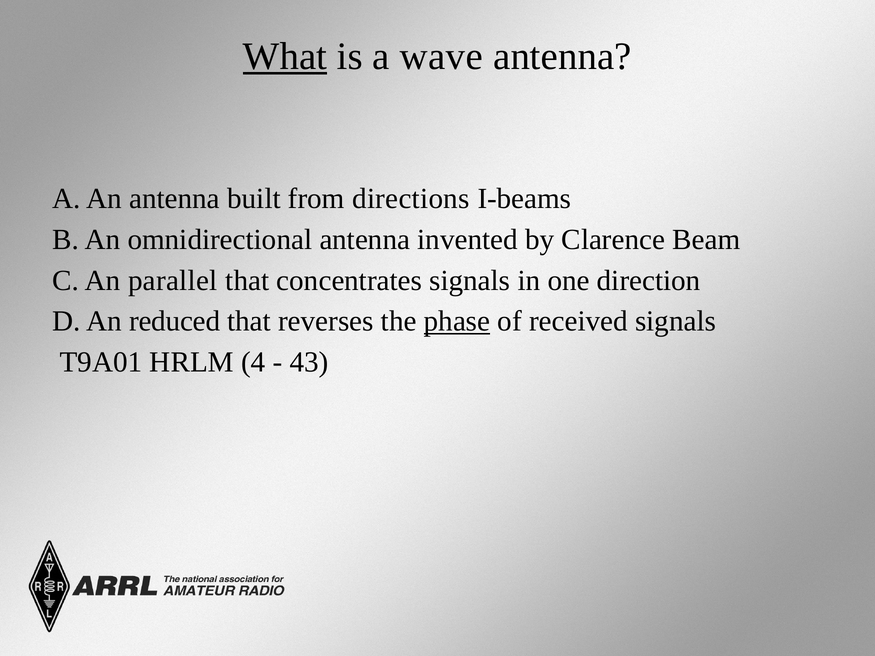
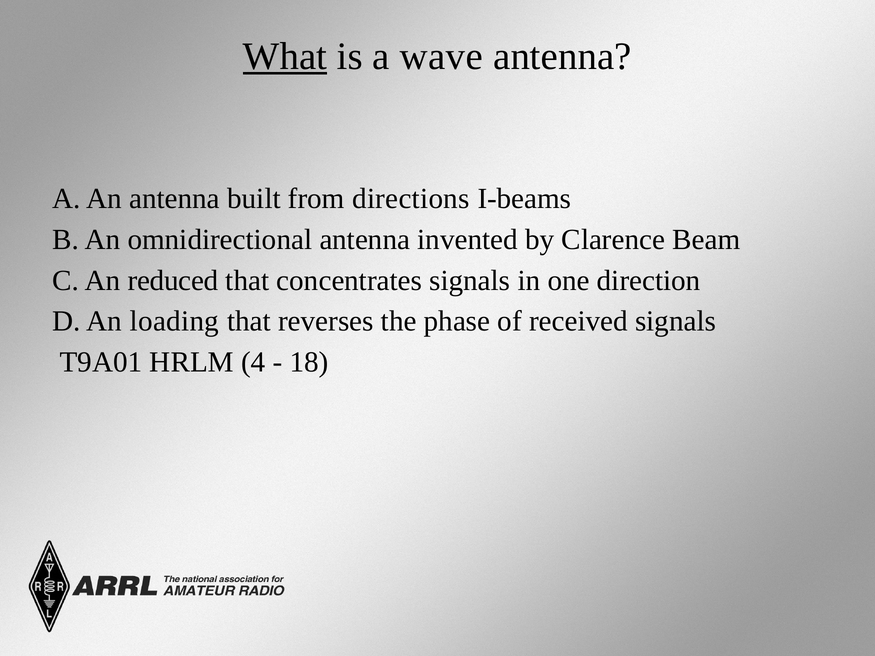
parallel: parallel -> reduced
reduced: reduced -> loading
phase underline: present -> none
43: 43 -> 18
